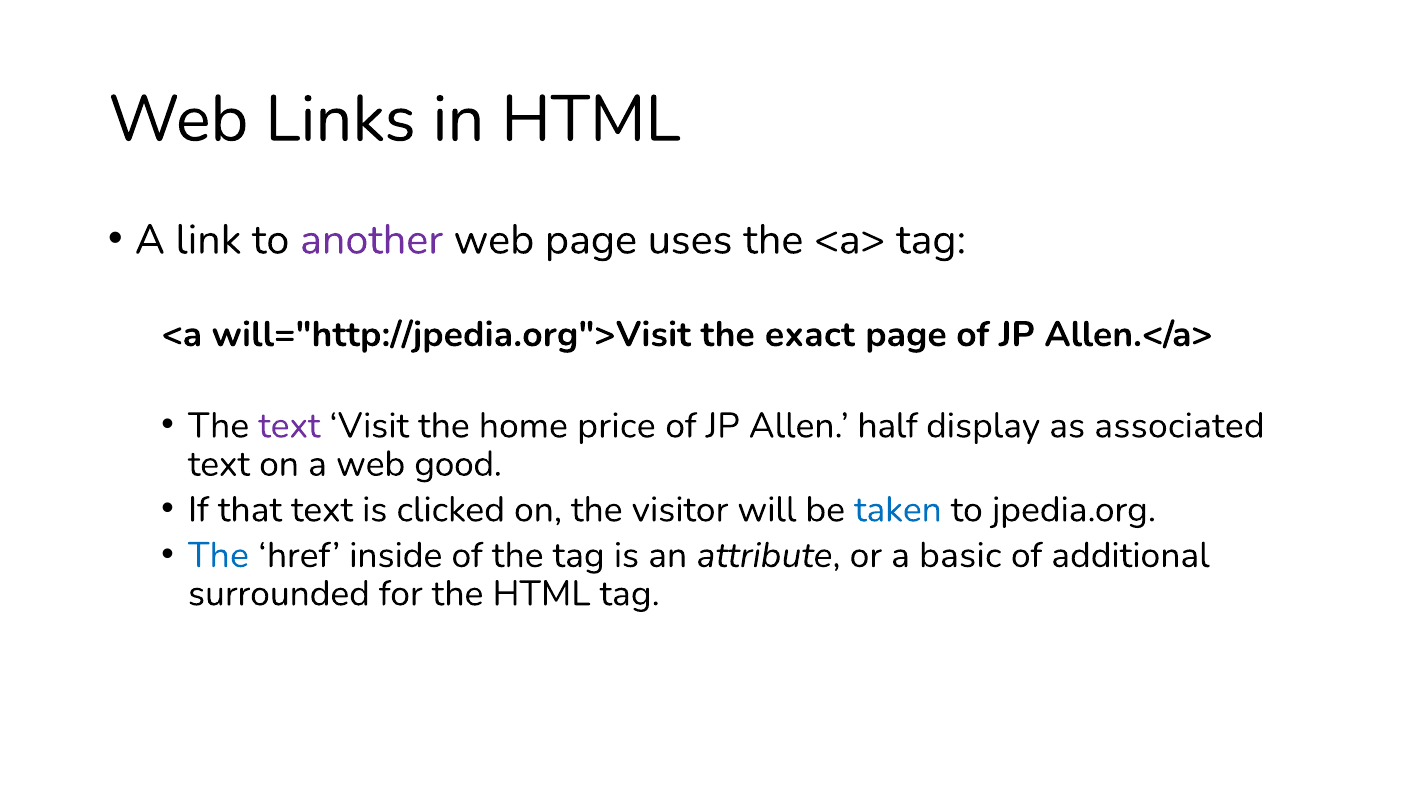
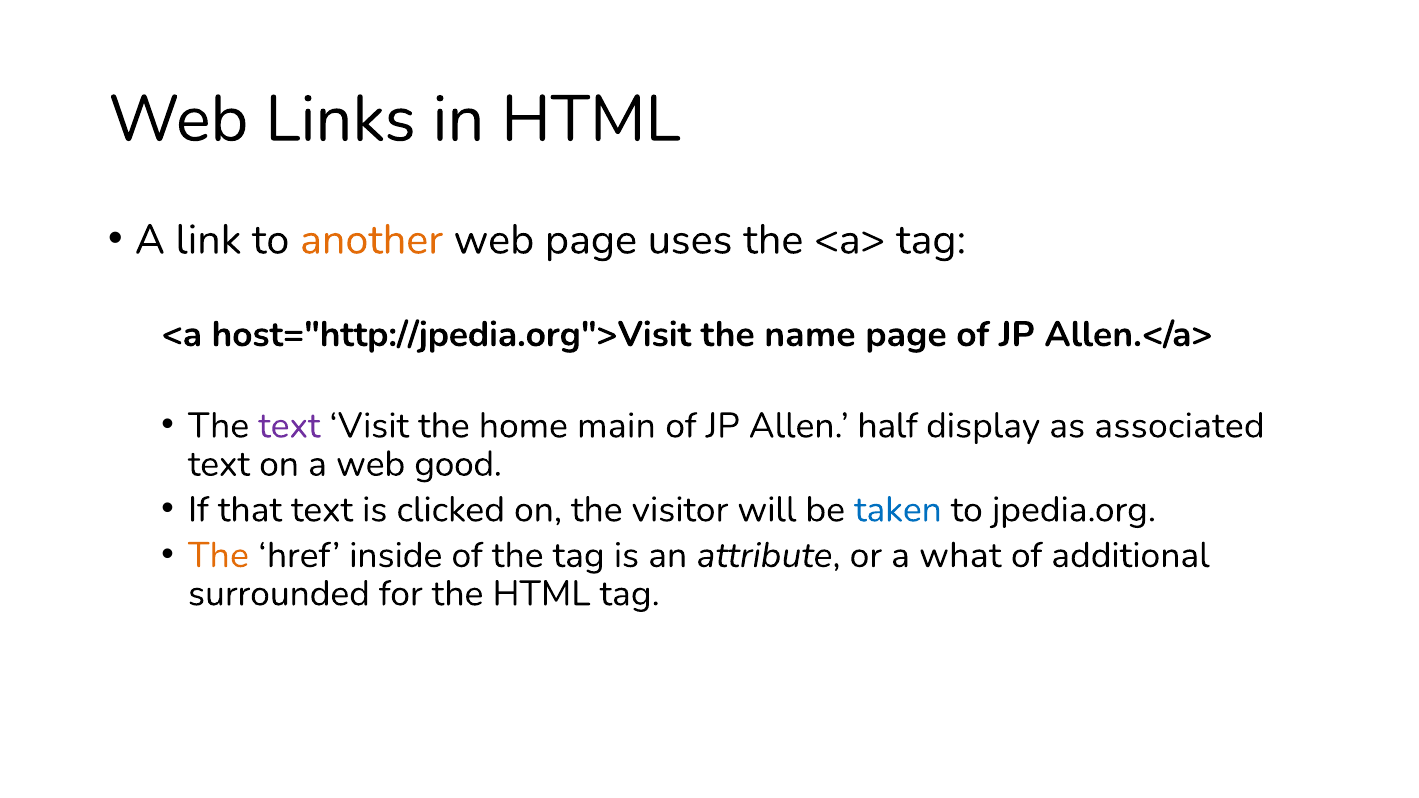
another colour: purple -> orange
will="http://jpedia.org">Visit: will="http://jpedia.org">Visit -> host="http://jpedia.org">Visit
exact: exact -> name
price: price -> main
The at (218, 555) colour: blue -> orange
basic: basic -> what
